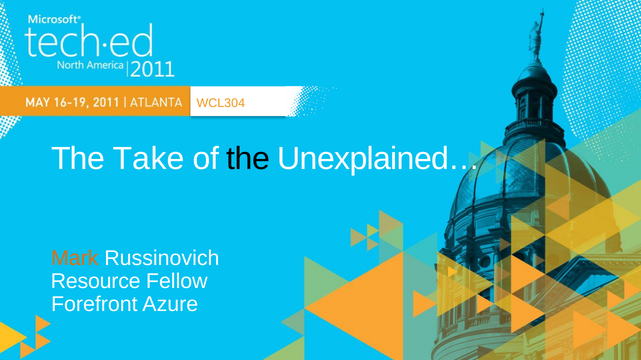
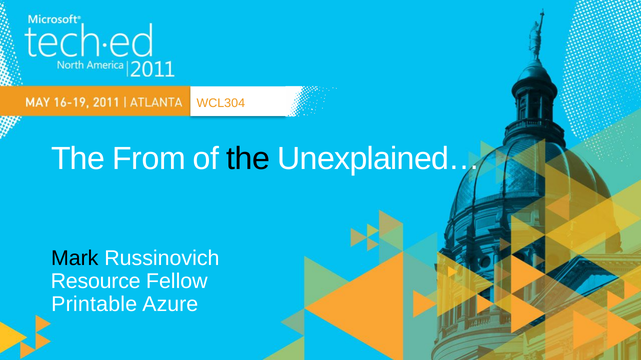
Take: Take -> From
Mark colour: orange -> black
Forefront: Forefront -> Printable
